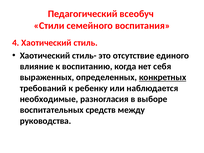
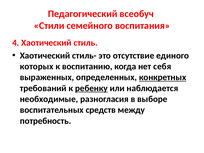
влияние: влияние -> которых
ребенку underline: none -> present
руководства: руководства -> потребность
